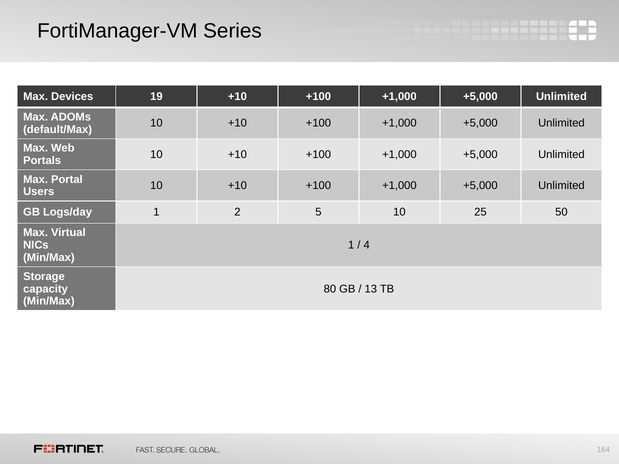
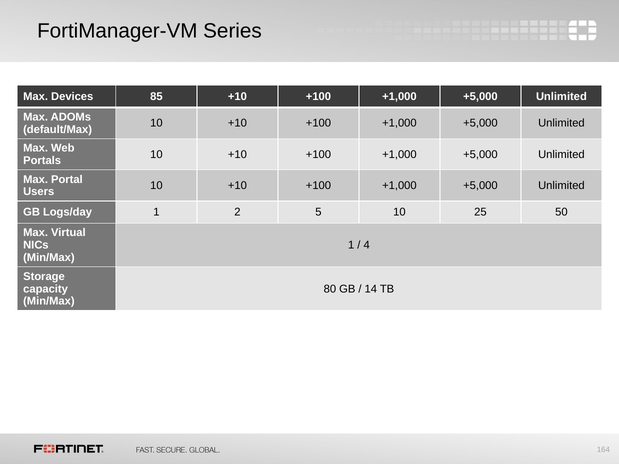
19: 19 -> 85
13: 13 -> 14
